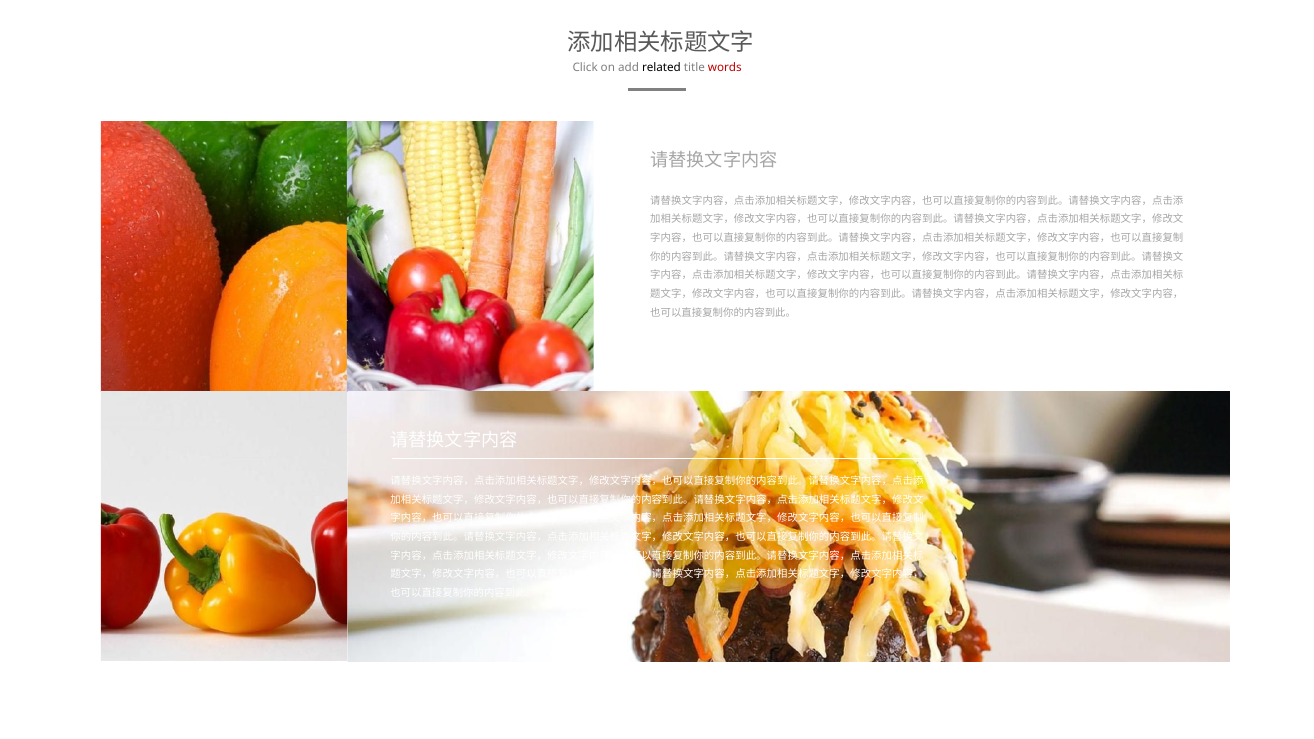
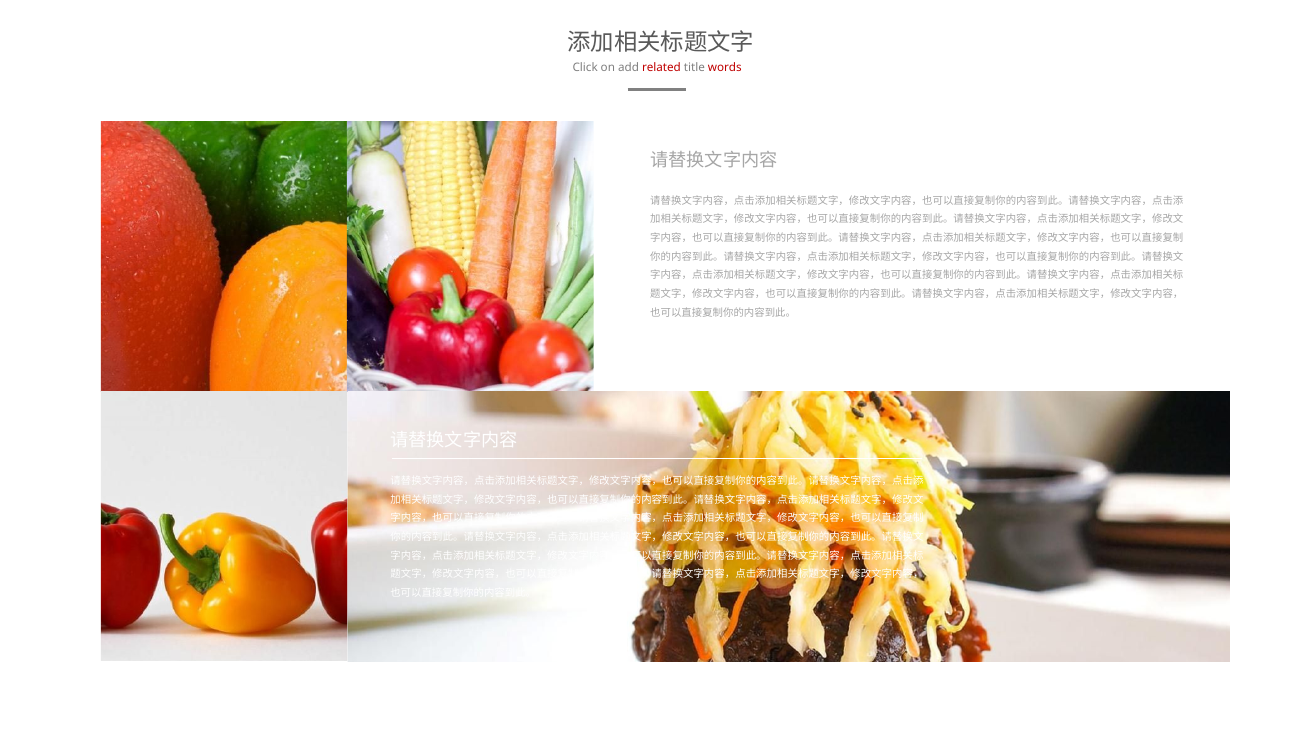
related colour: black -> red
